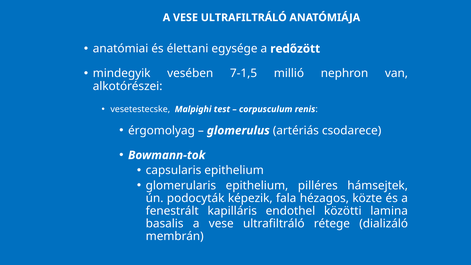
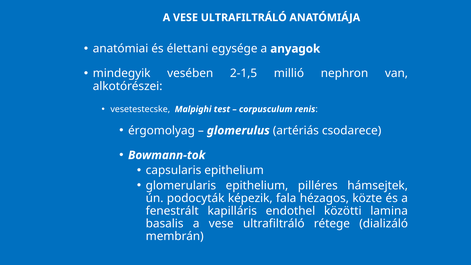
redőzött: redőzött -> anyagok
7-1,5: 7-1,5 -> 2-1,5
